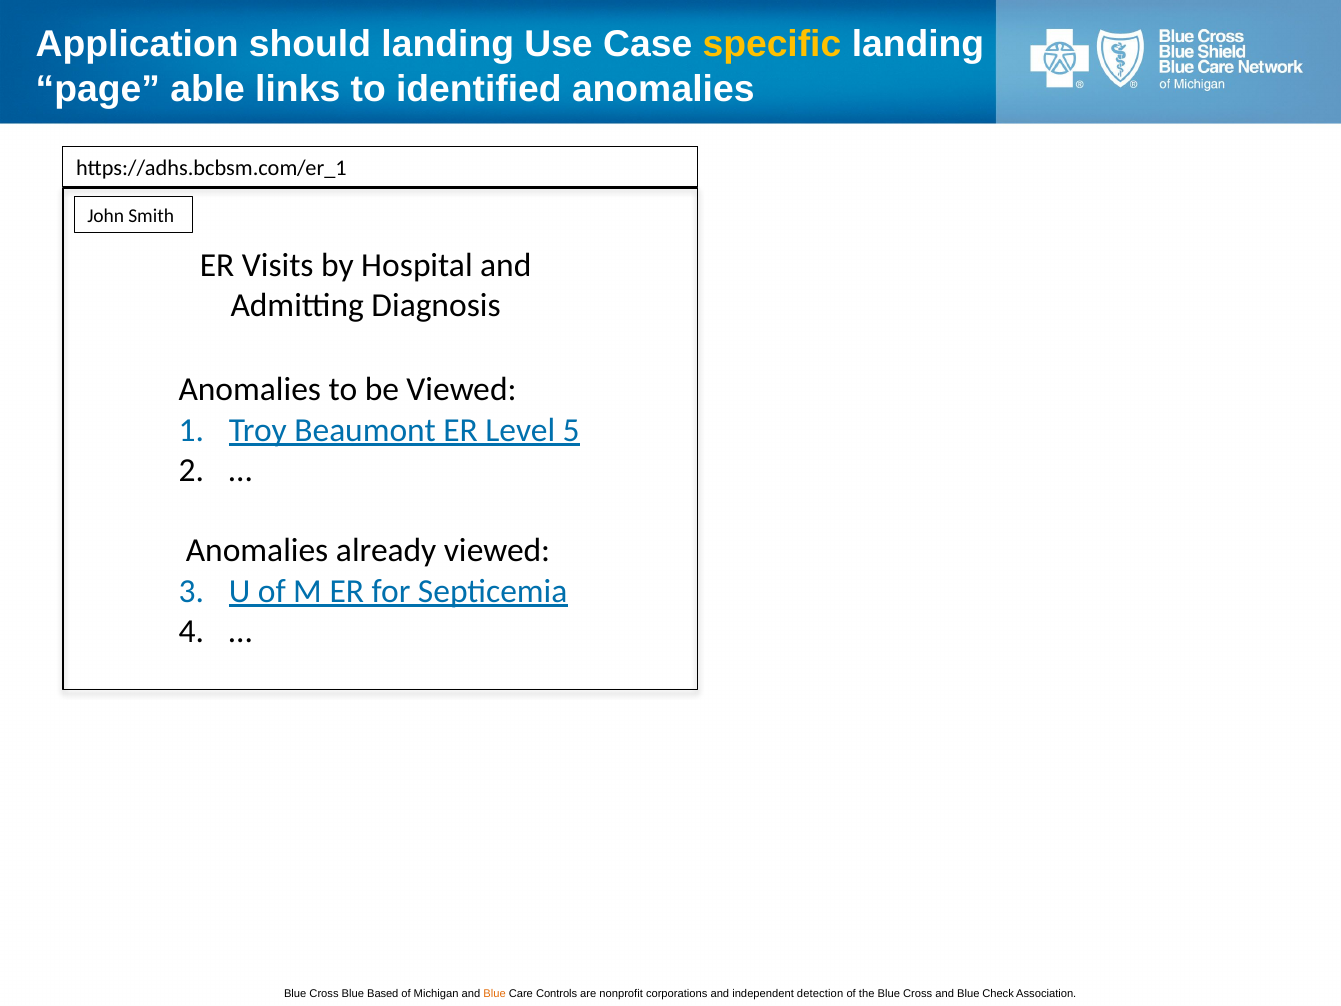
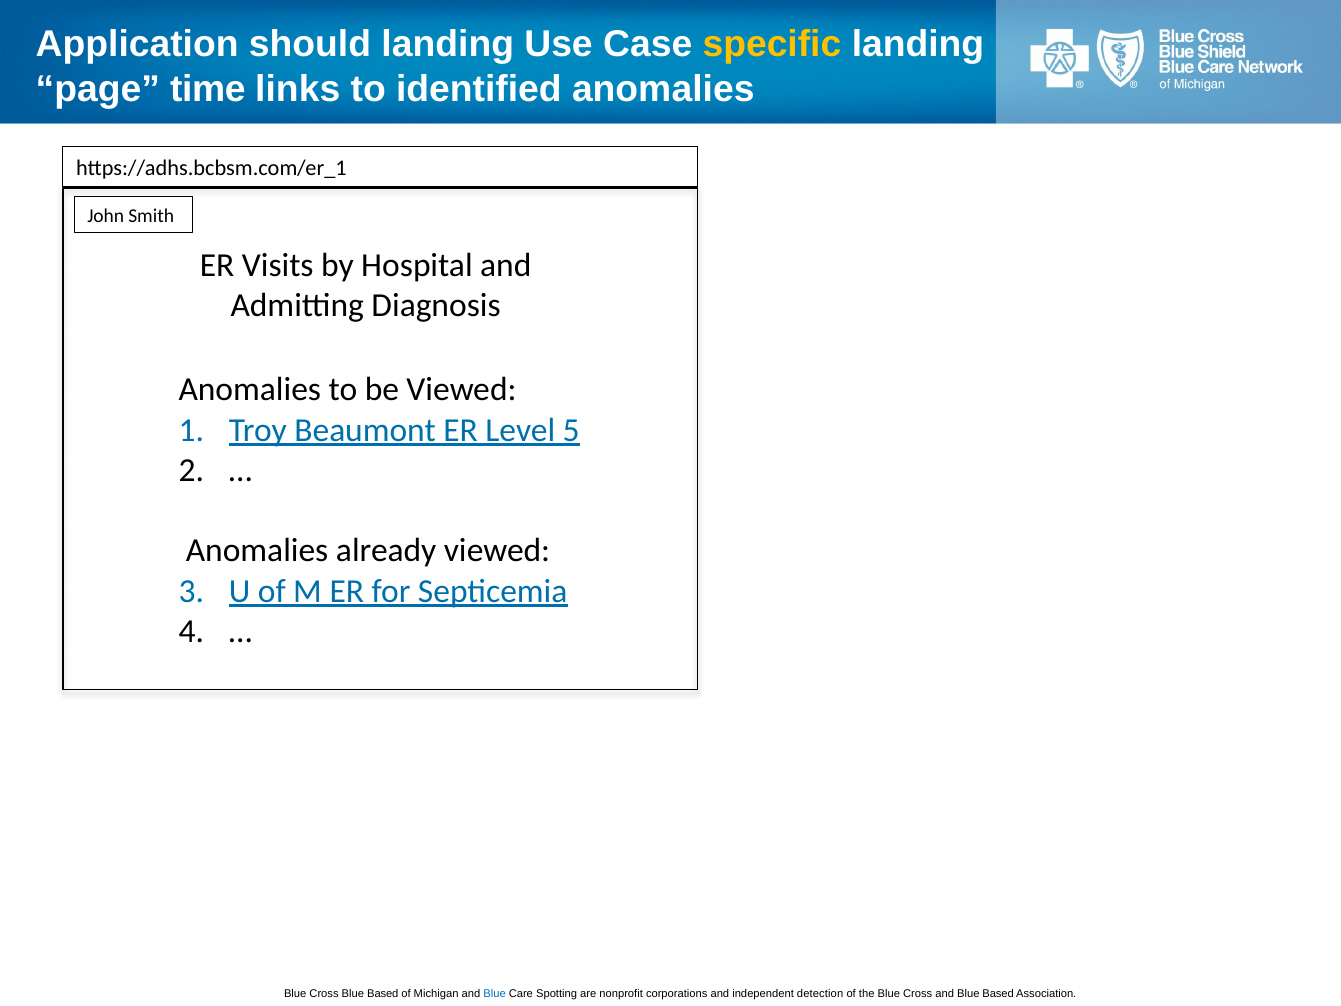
able: able -> time
Blue at (495, 993) colour: orange -> blue
Controls: Controls -> Spotting
and Blue Check: Check -> Based
